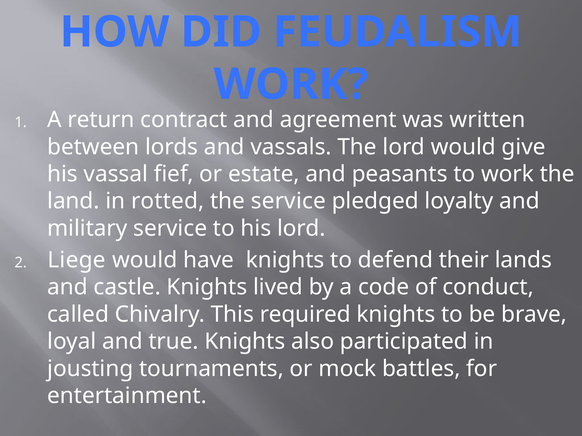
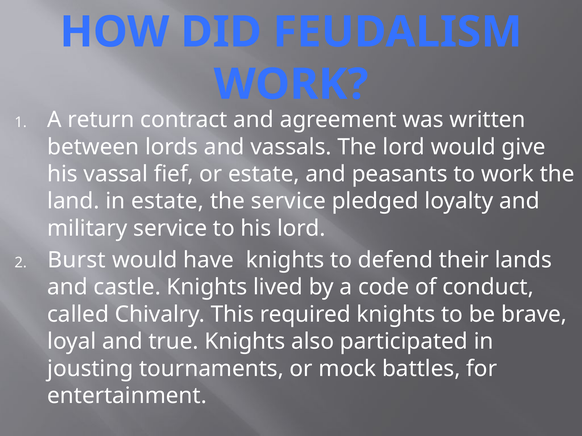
in rotted: rotted -> estate
Liege: Liege -> Burst
